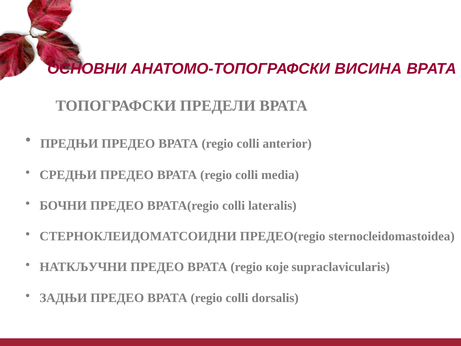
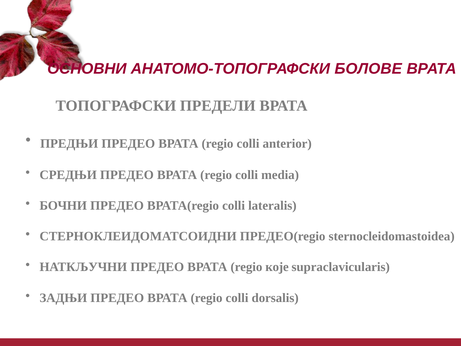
ВИСИНА: ВИСИНА -> БОЛОВЕ
